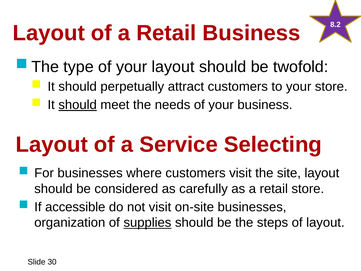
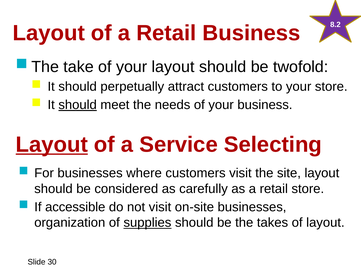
type: type -> take
Layout at (52, 144) underline: none -> present
steps: steps -> takes
